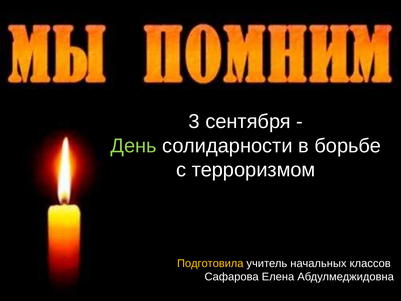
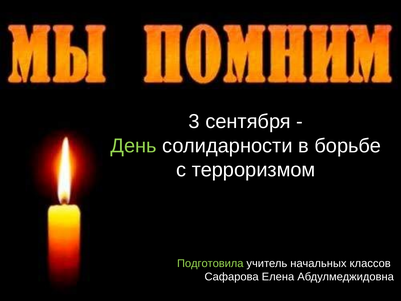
Подготовила colour: yellow -> light green
